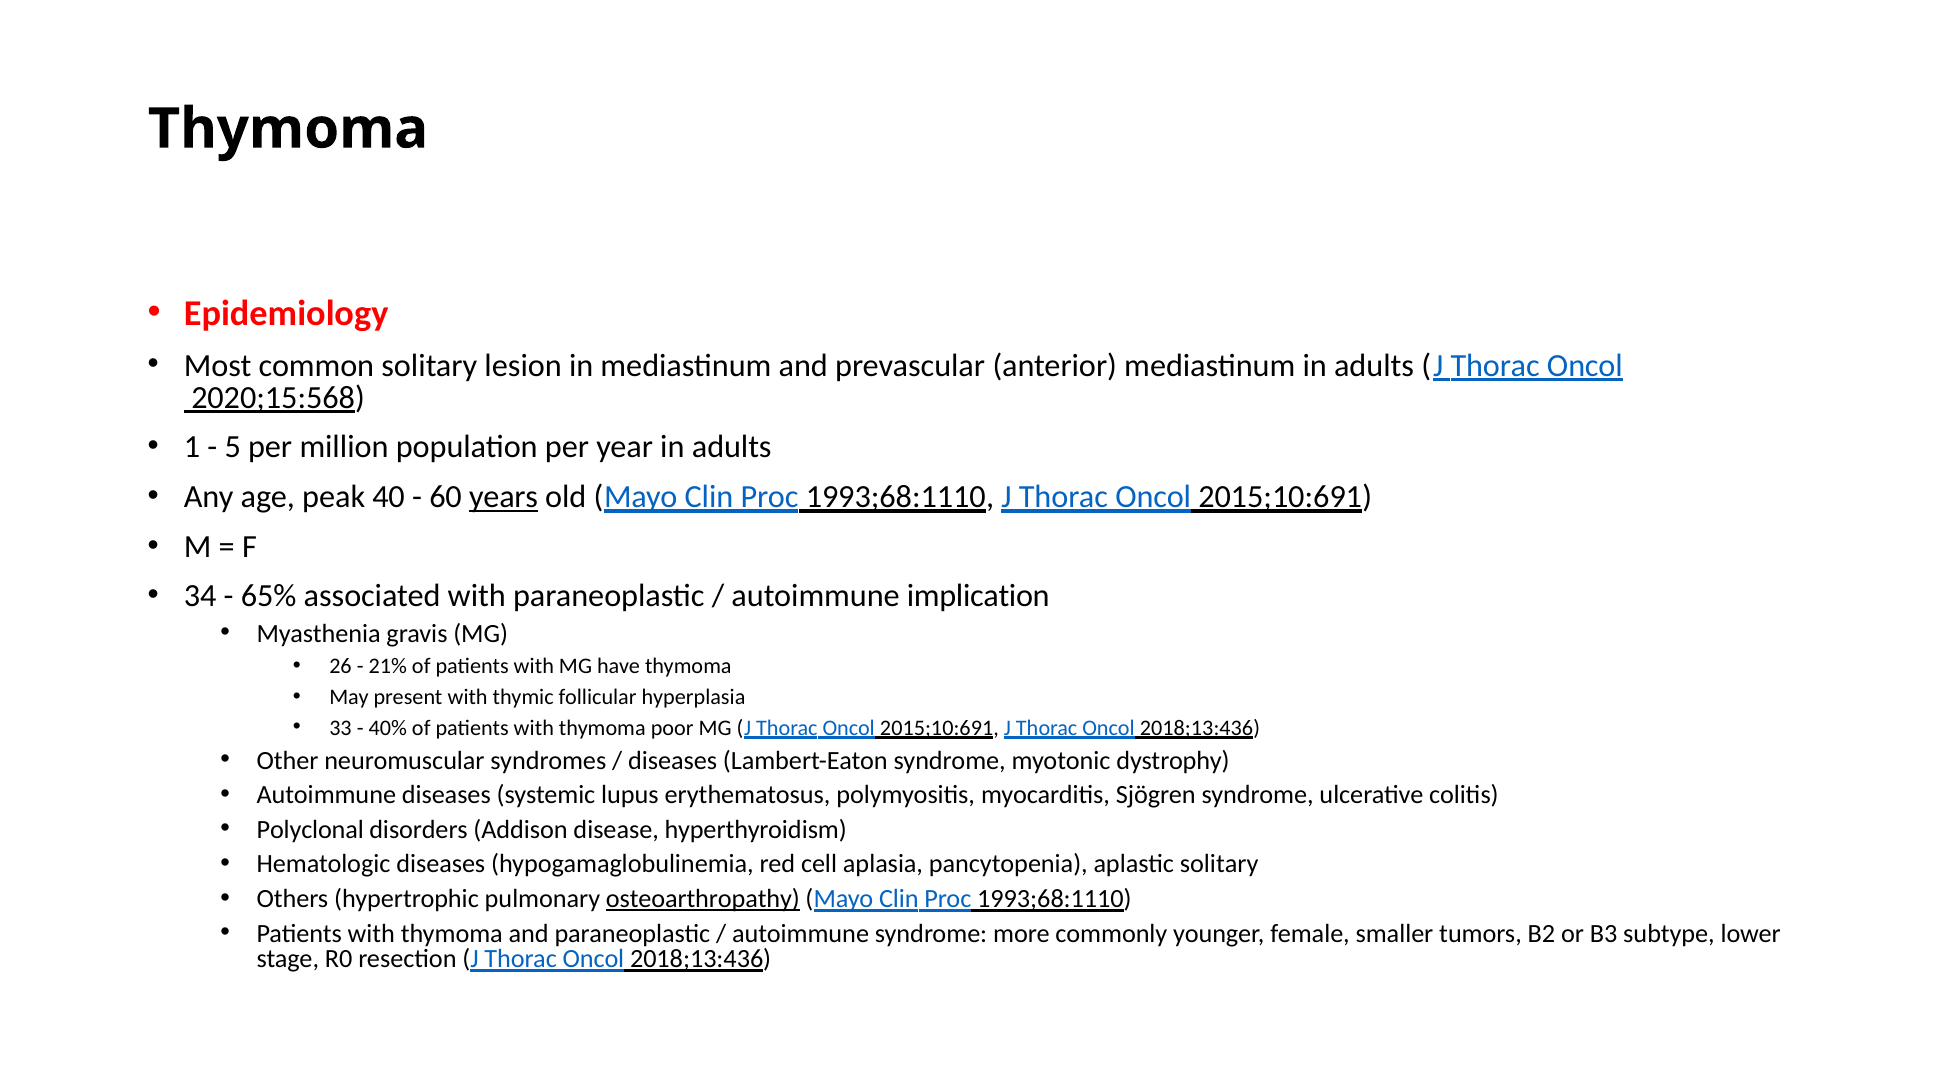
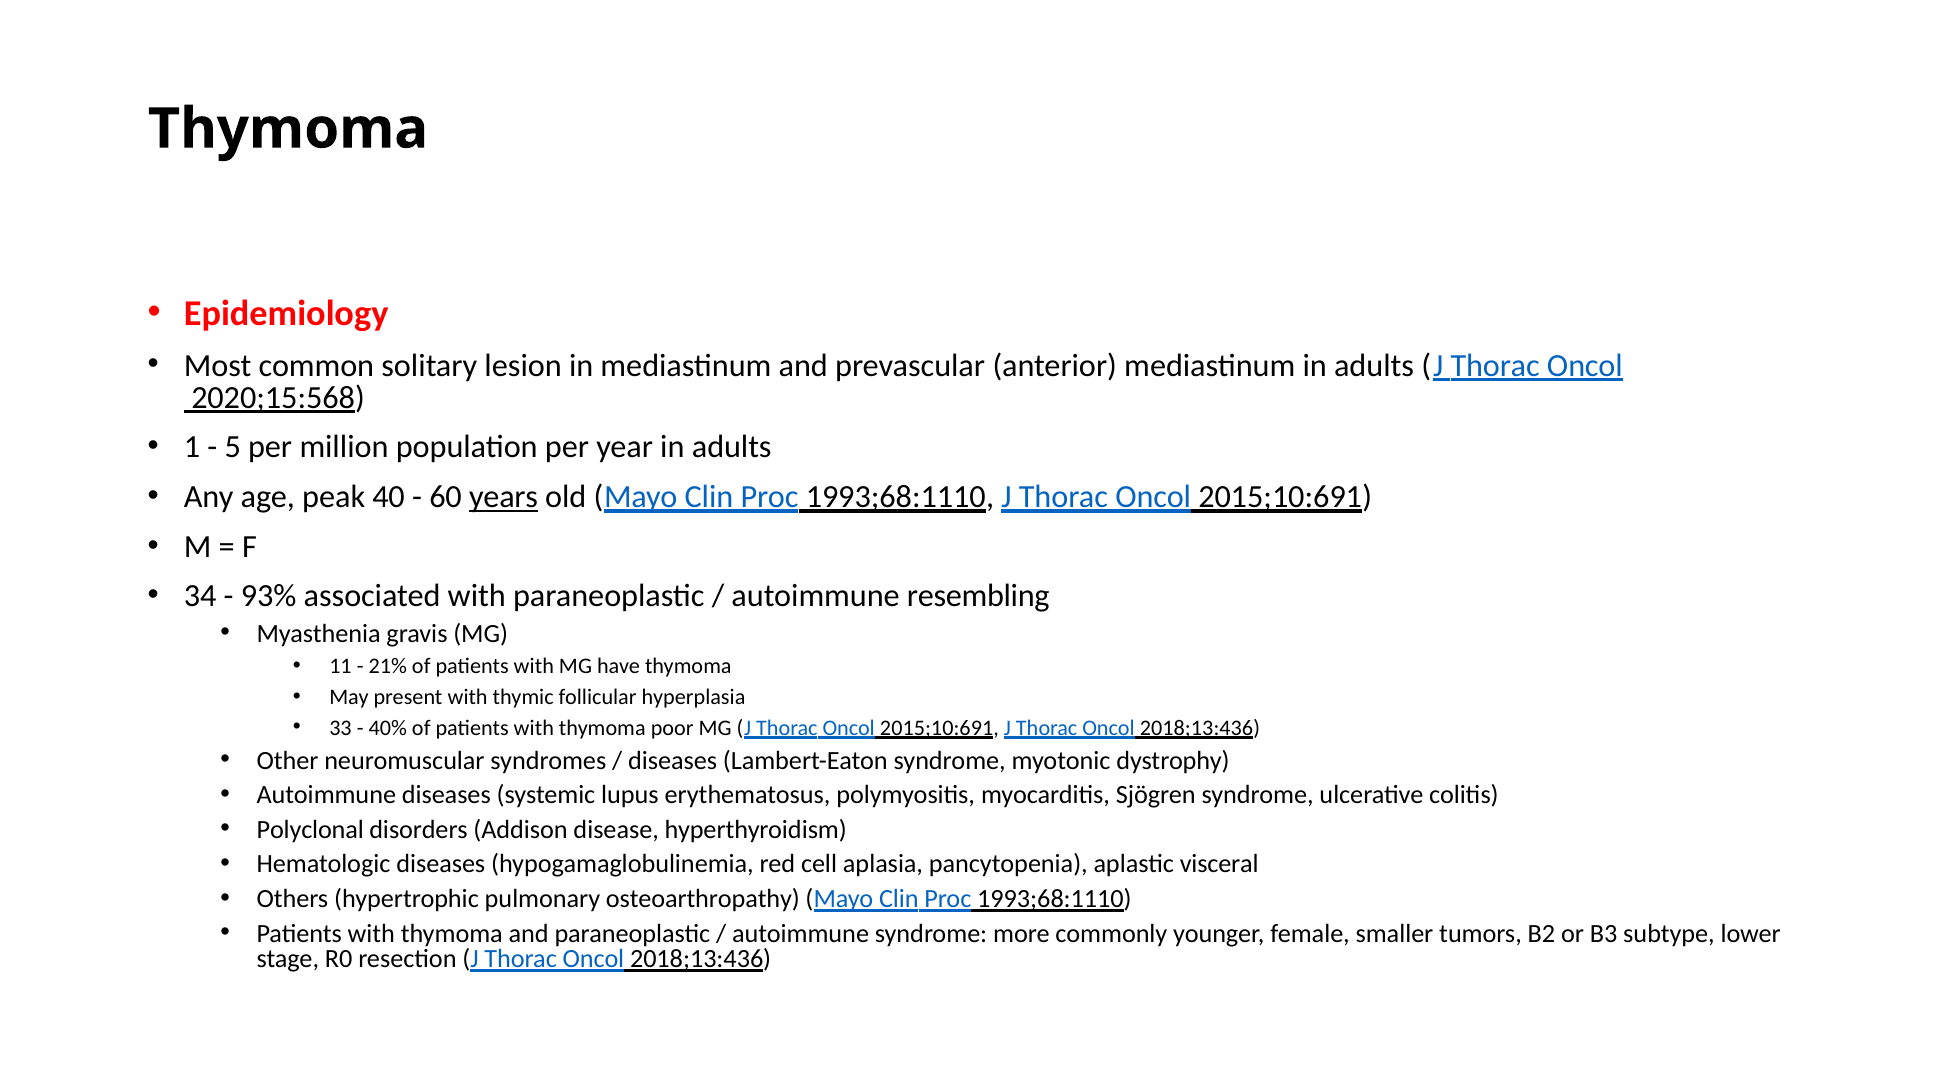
65%: 65% -> 93%
implication: implication -> resembling
26: 26 -> 11
aplastic solitary: solitary -> visceral
osteoarthropathy underline: present -> none
